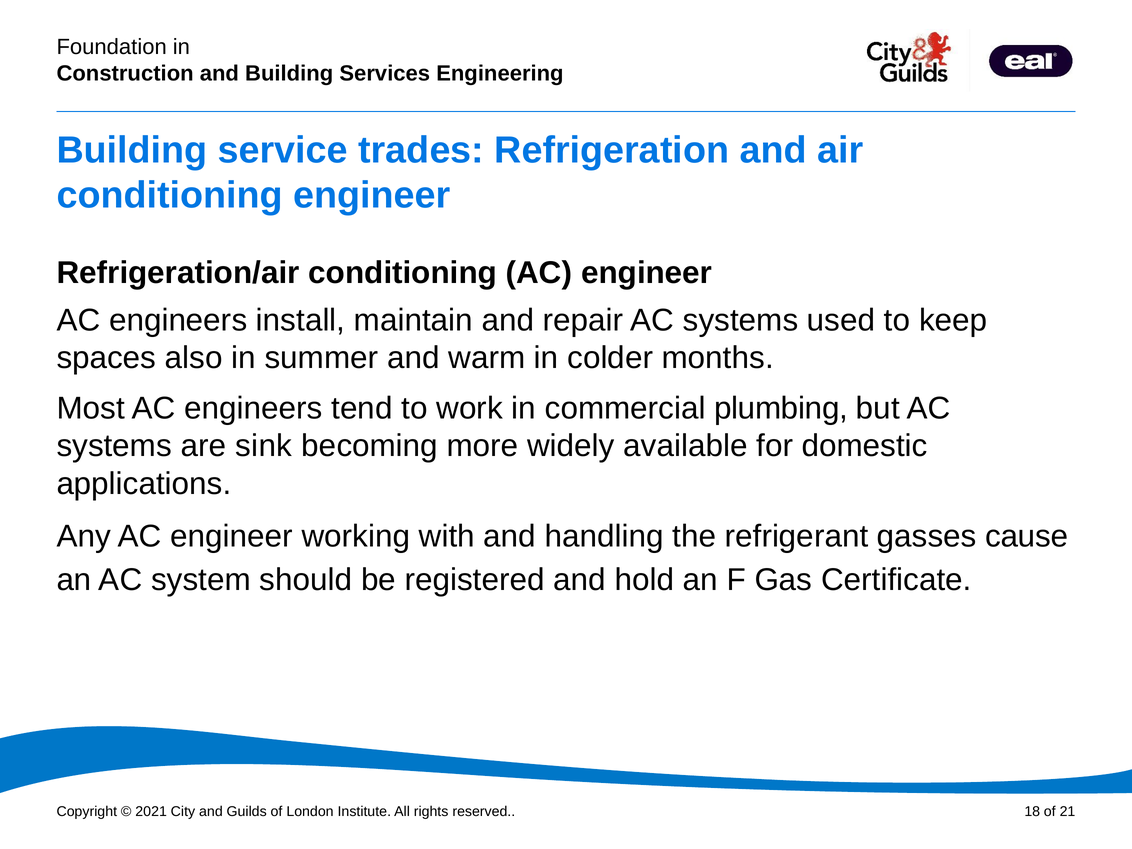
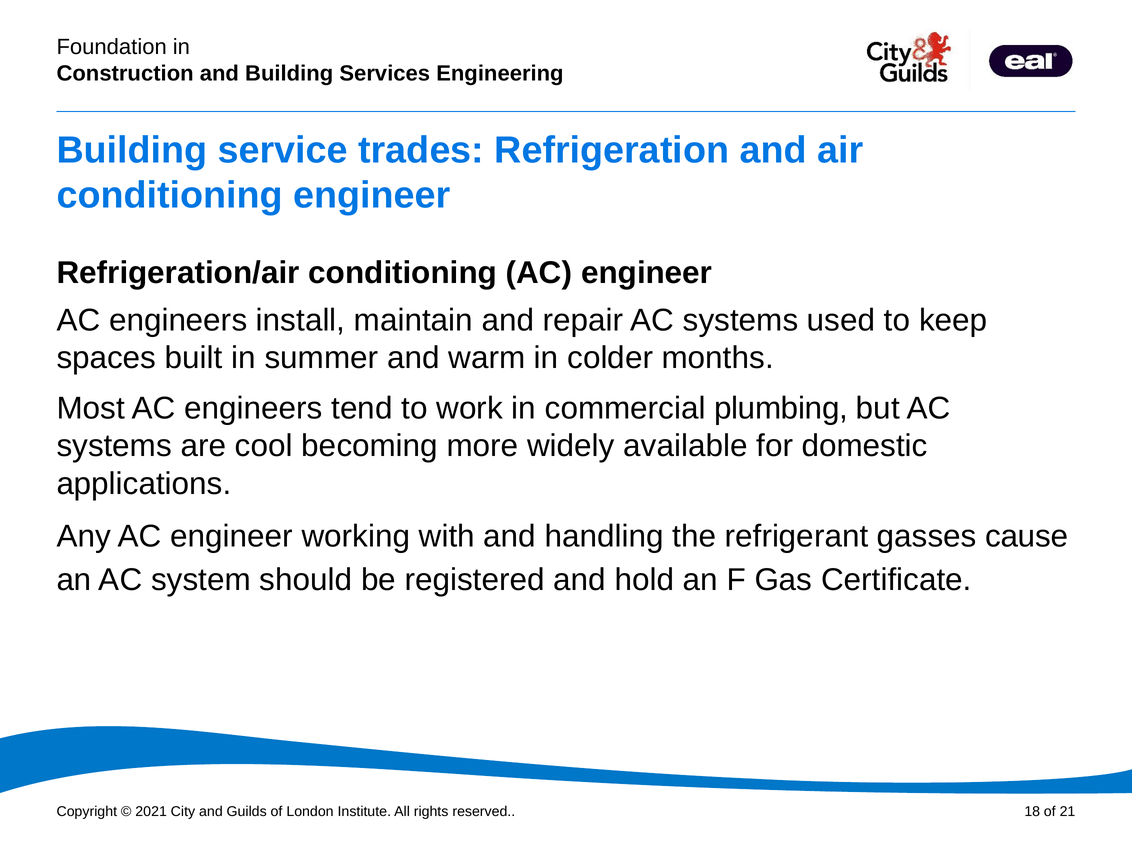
also: also -> built
sink: sink -> cool
